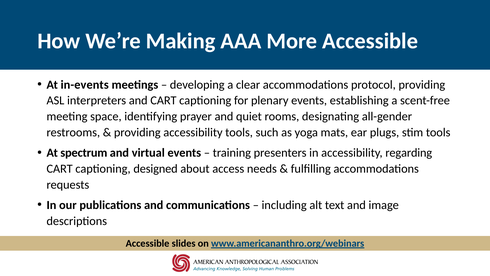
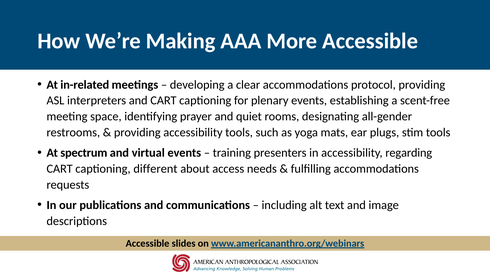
in-events: in-events -> in-related
designed: designed -> different
